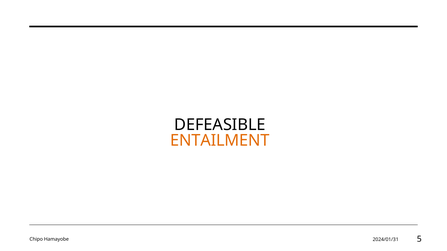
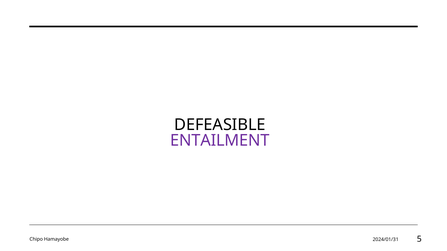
ENTAILMENT colour: orange -> purple
